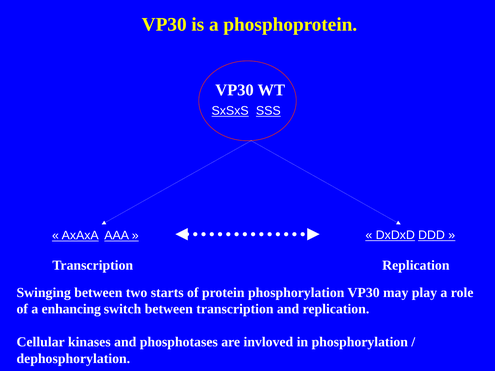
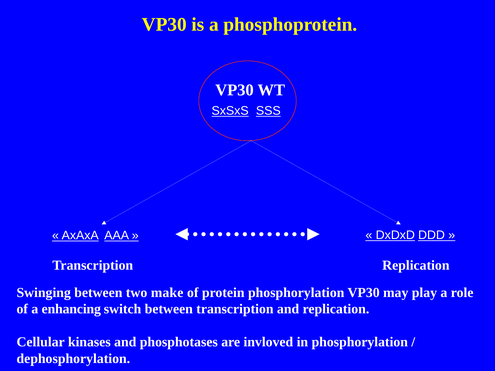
starts: starts -> make
